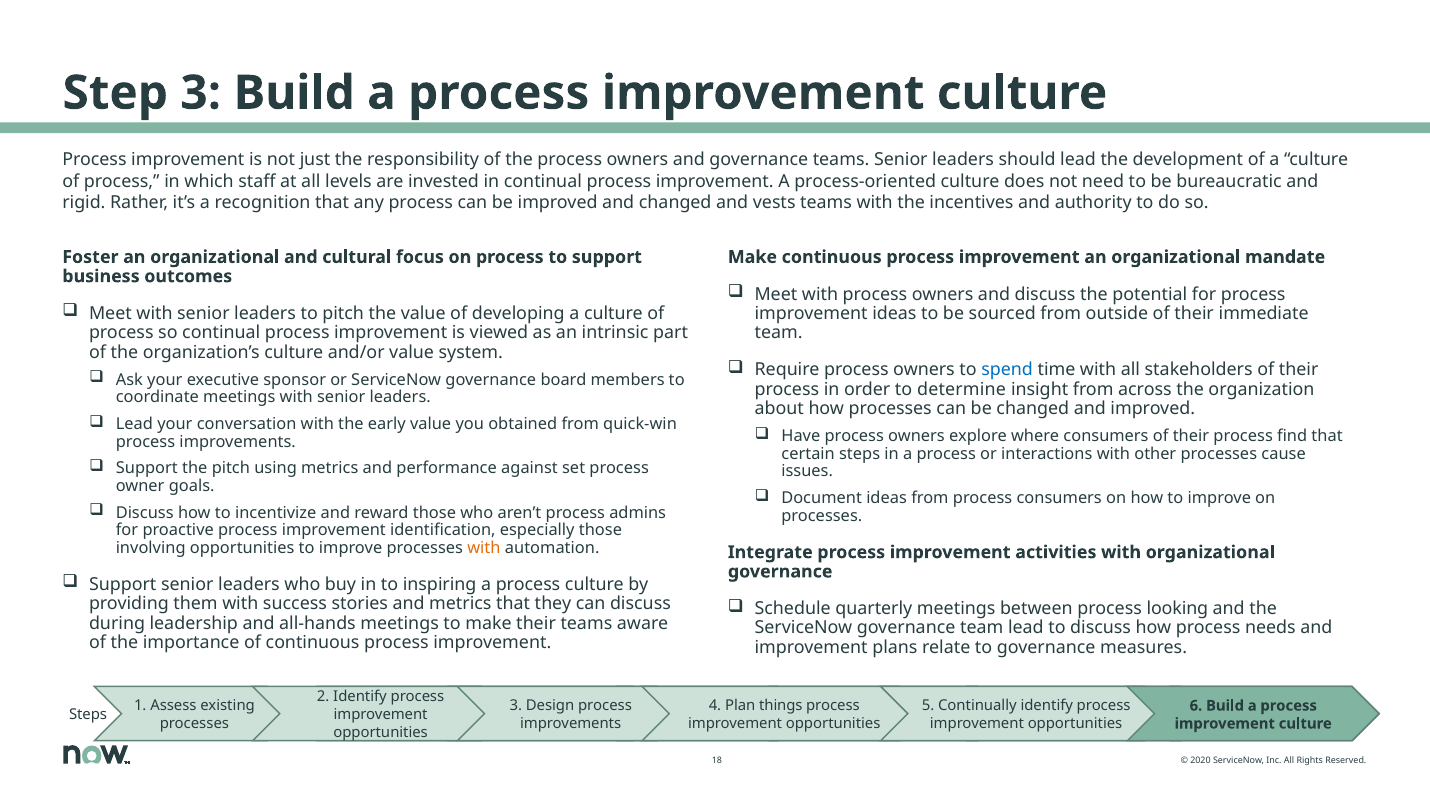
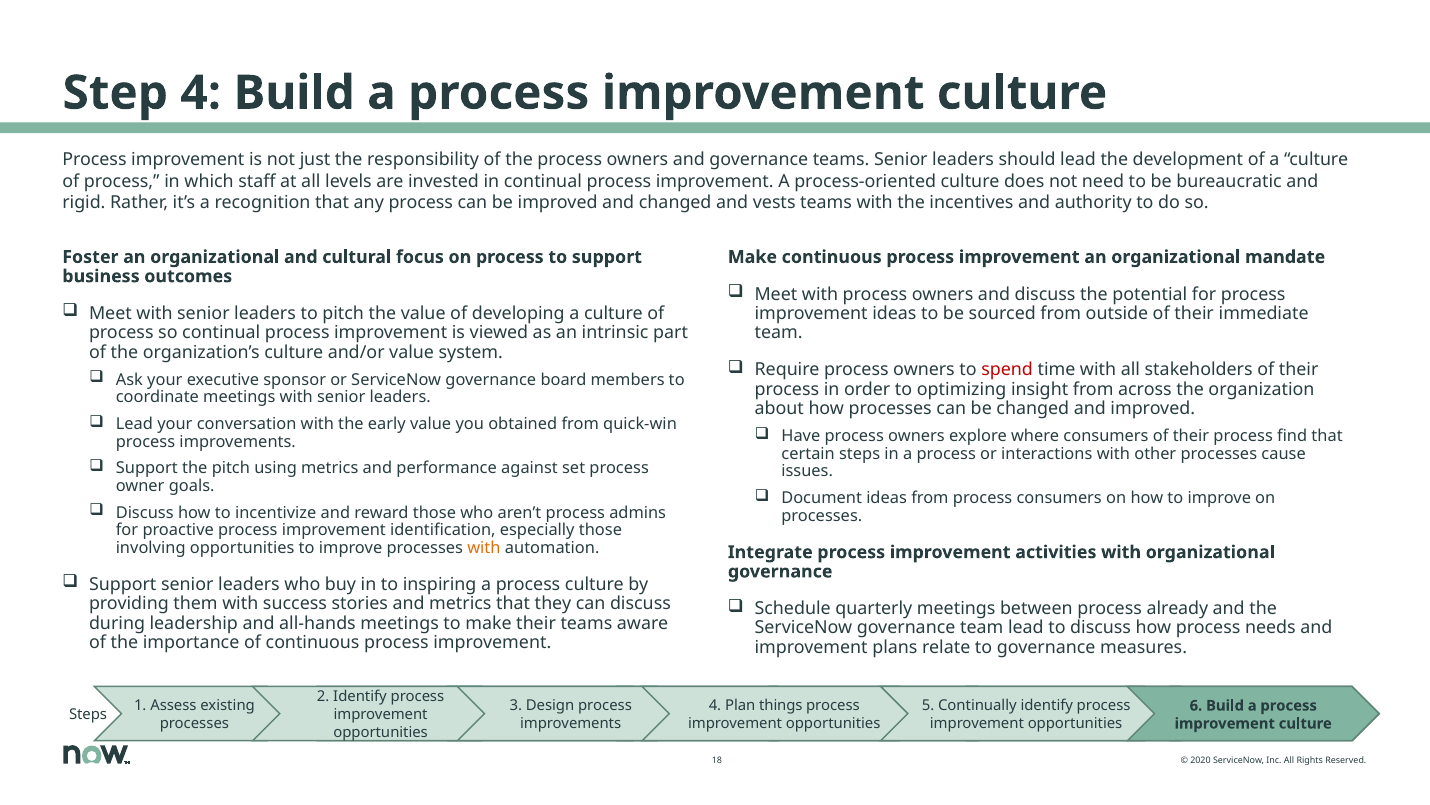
Step 3: 3 -> 4
spend colour: blue -> red
determine: determine -> optimizing
looking: looking -> already
